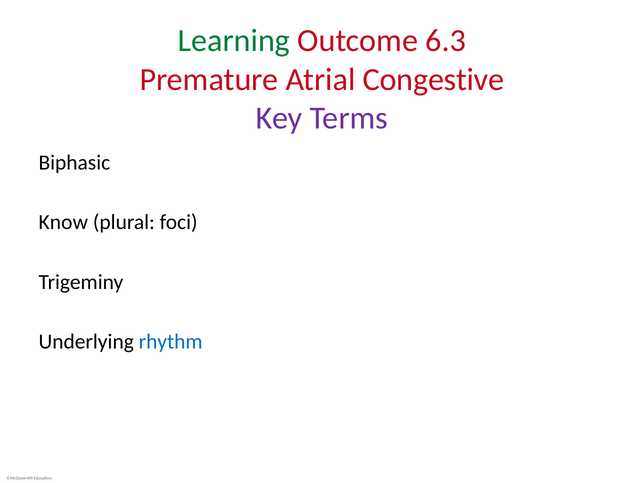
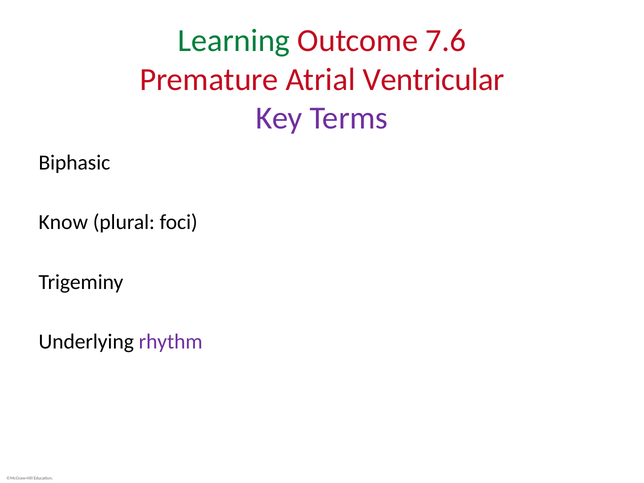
6.3: 6.3 -> 7.6
Congestive: Congestive -> Ventricular
rhythm colour: blue -> purple
